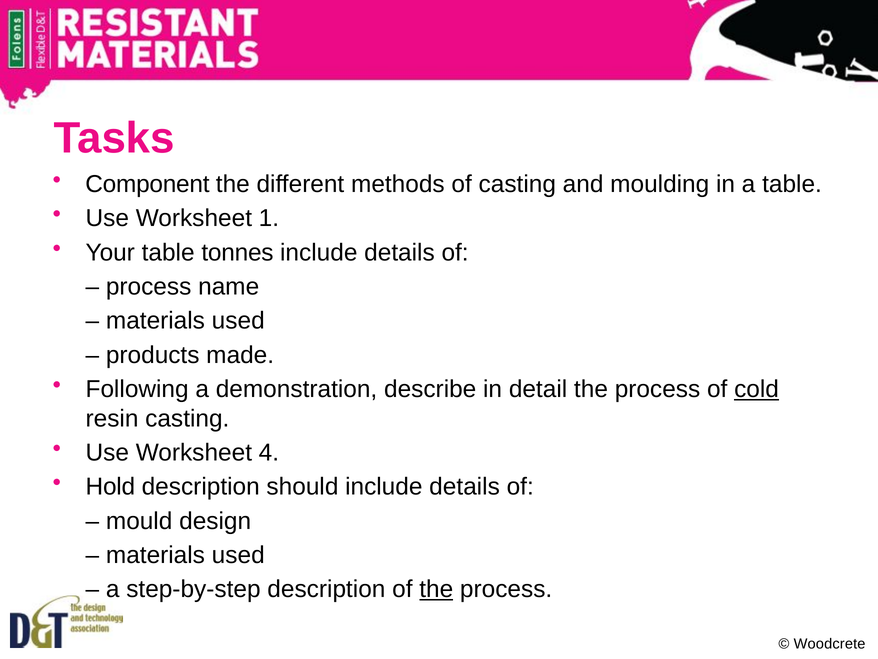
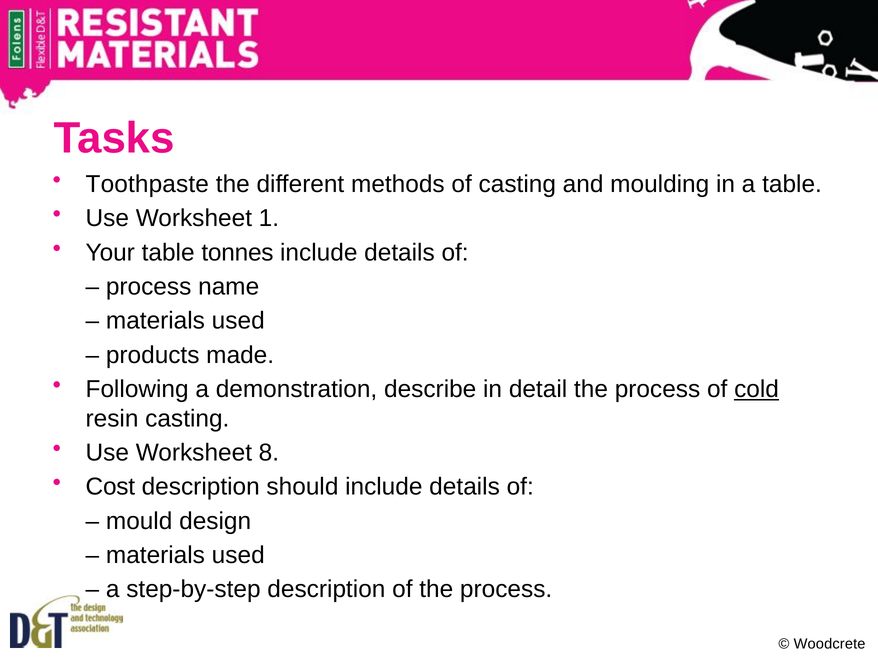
Component: Component -> Toothpaste
4: 4 -> 8
Hold: Hold -> Cost
the at (436, 589) underline: present -> none
